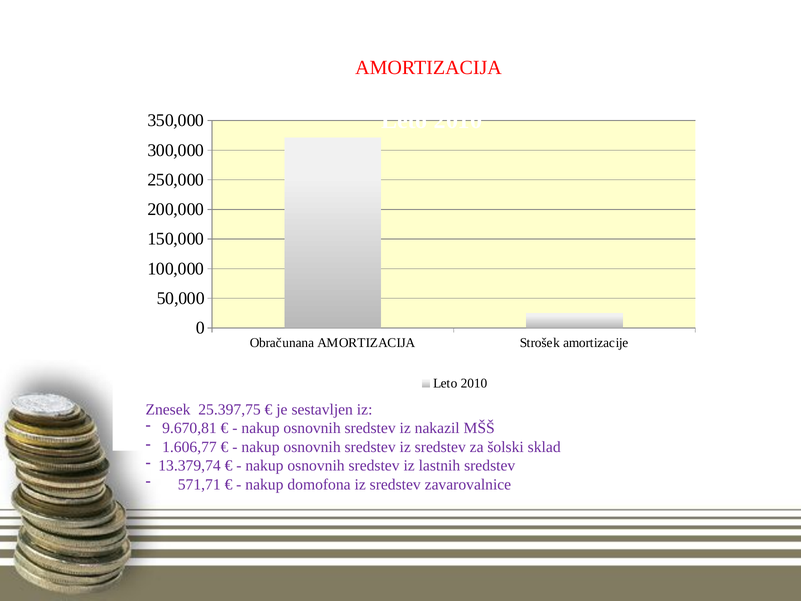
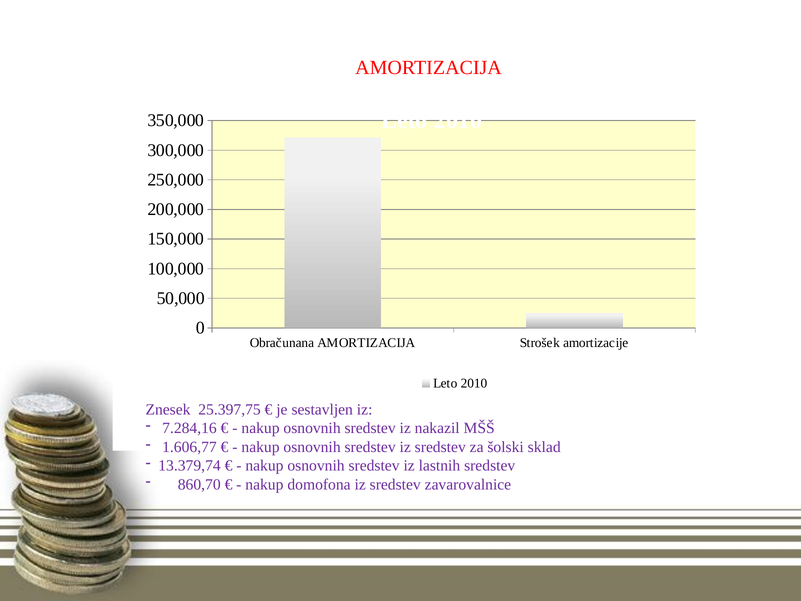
9.670,81: 9.670,81 -> 7.284,16
571,71: 571,71 -> 860,70
